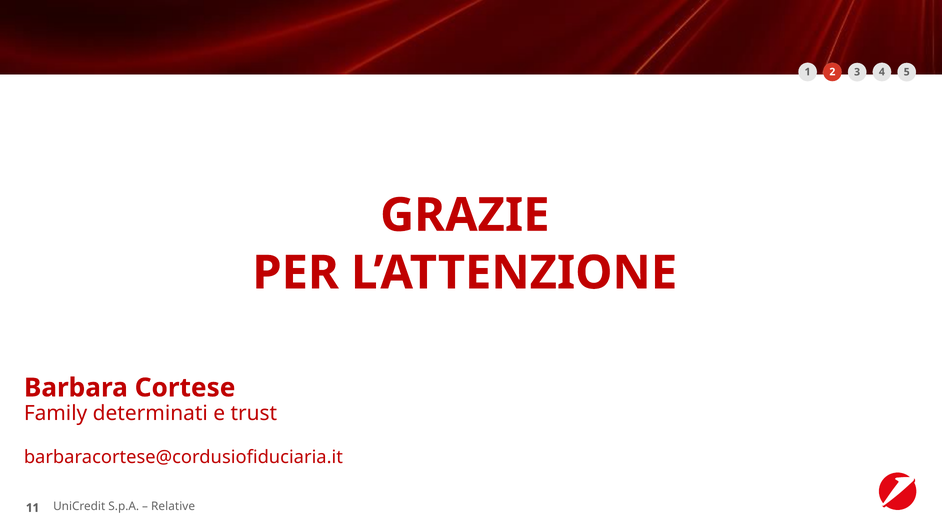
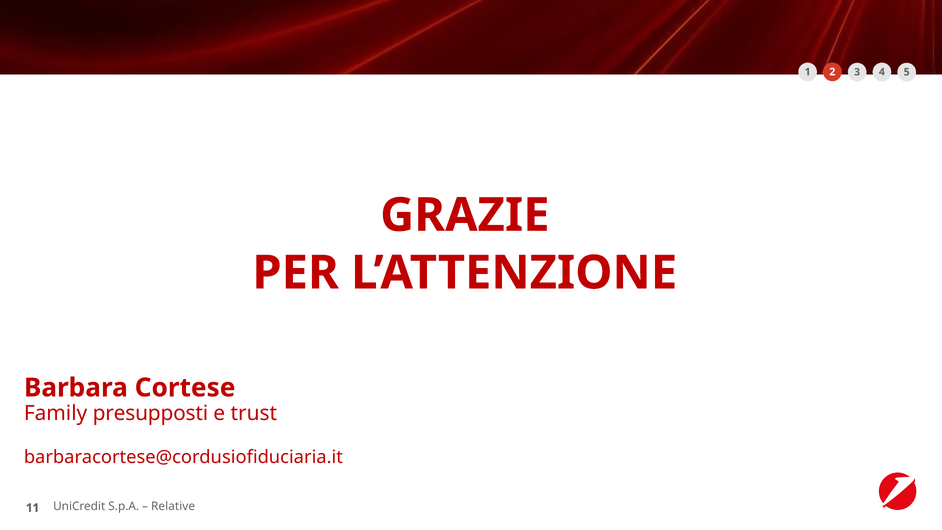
determinati: determinati -> presupposti
